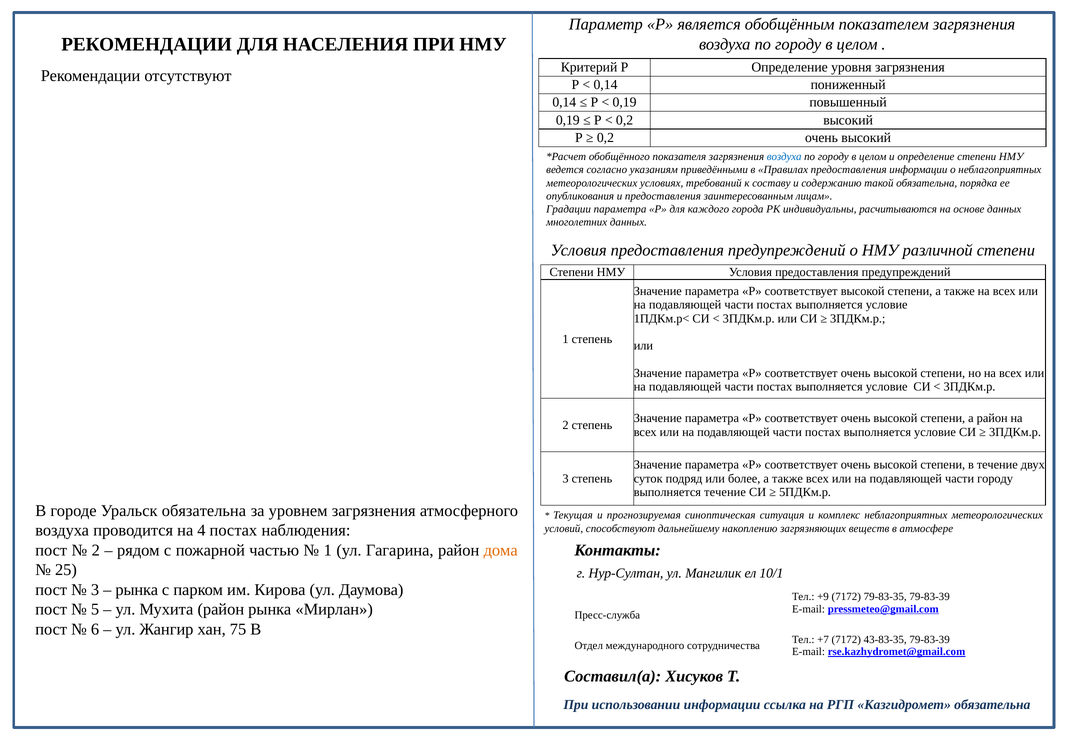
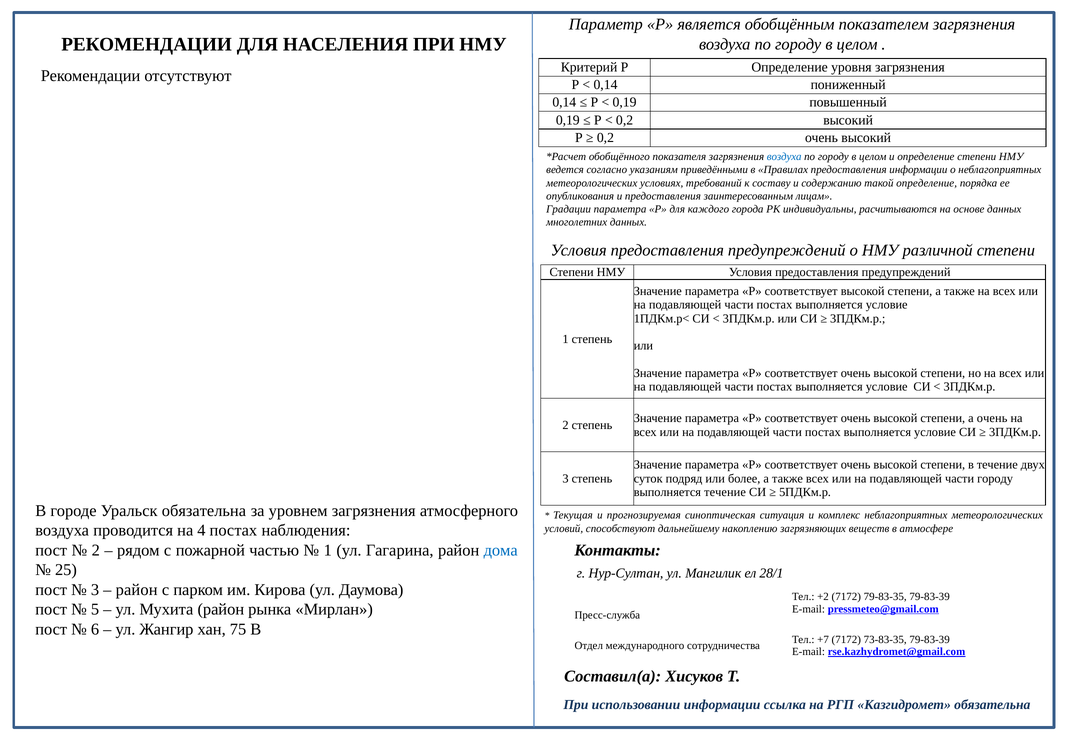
такой обязательна: обязательна -> определение
а район: район -> очень
дома colour: orange -> blue
10/1: 10/1 -> 28/1
рынка at (137, 589): рынка -> район
+9: +9 -> +2
43-83-35: 43-83-35 -> 73-83-35
